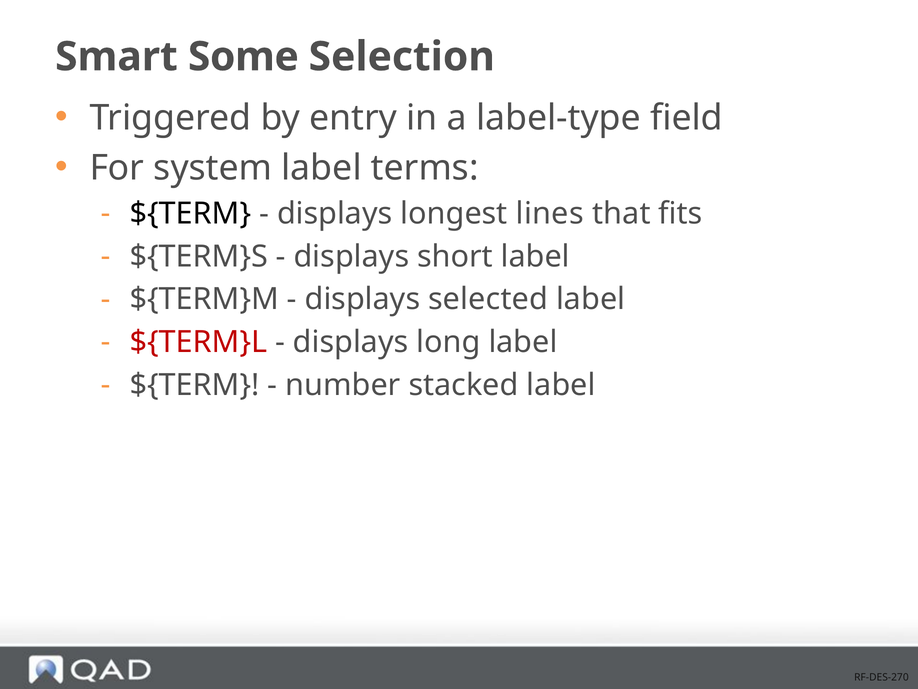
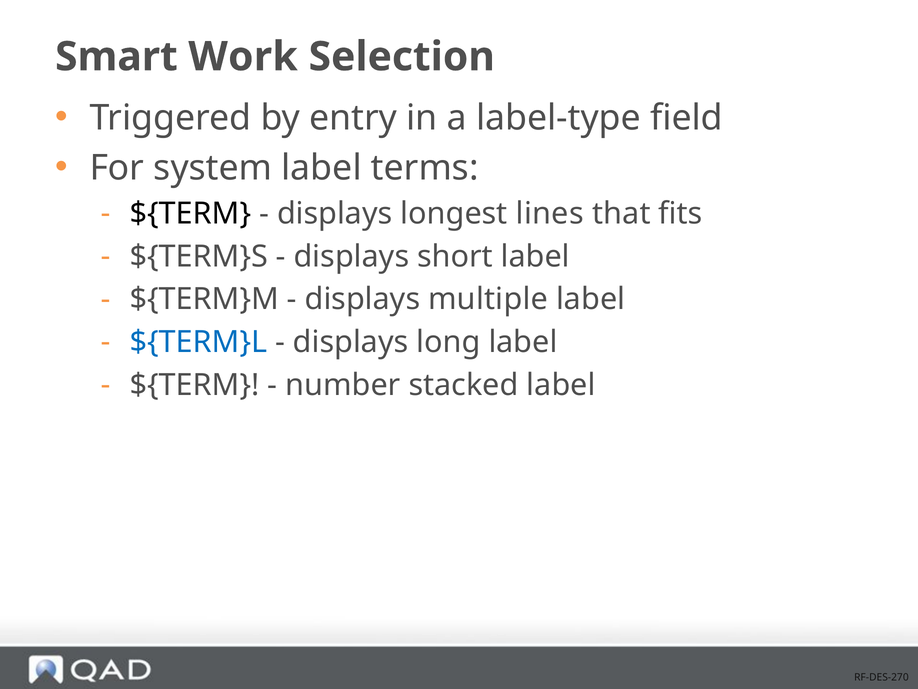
Some: Some -> Work
selected: selected -> multiple
${TERM}L colour: red -> blue
